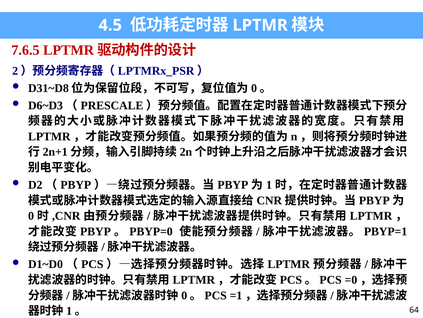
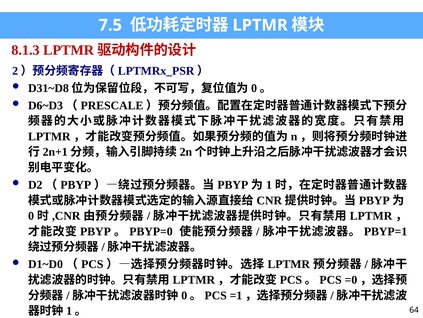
4.5: 4.5 -> 7.5
7.6.5: 7.6.5 -> 8.1.3
